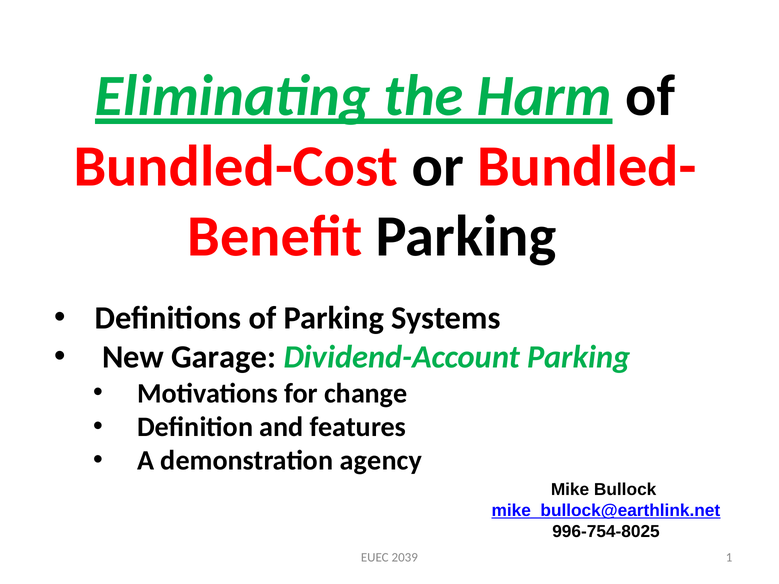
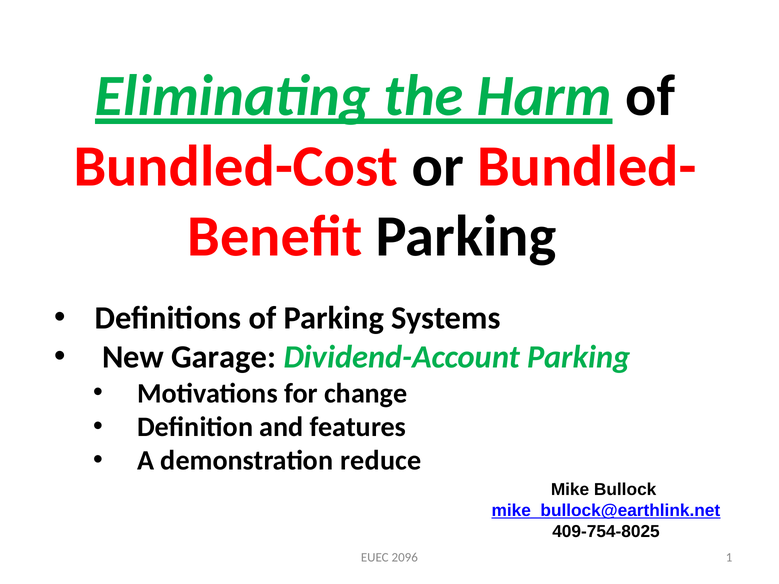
agency: agency -> reduce
996-754-8025: 996-754-8025 -> 409-754-8025
2039: 2039 -> 2096
